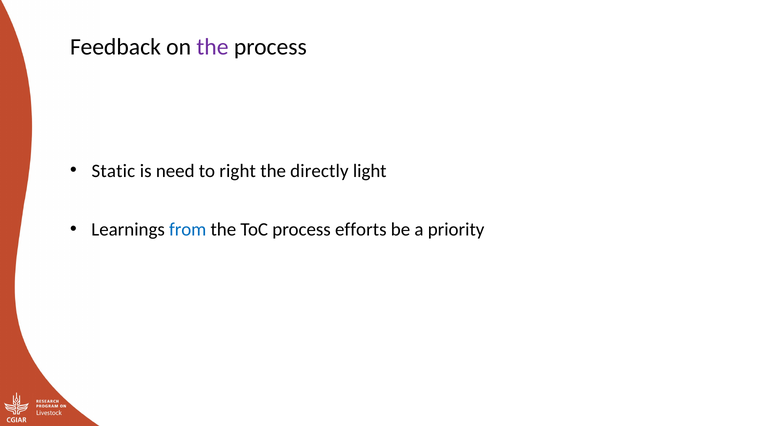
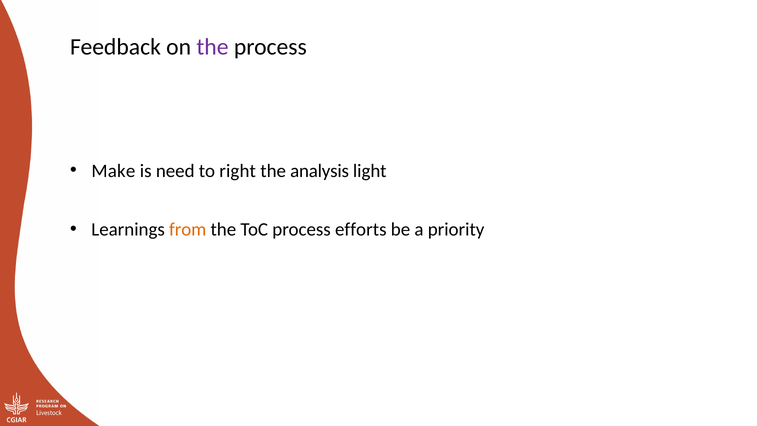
Static: Static -> Make
directly: directly -> analysis
from colour: blue -> orange
